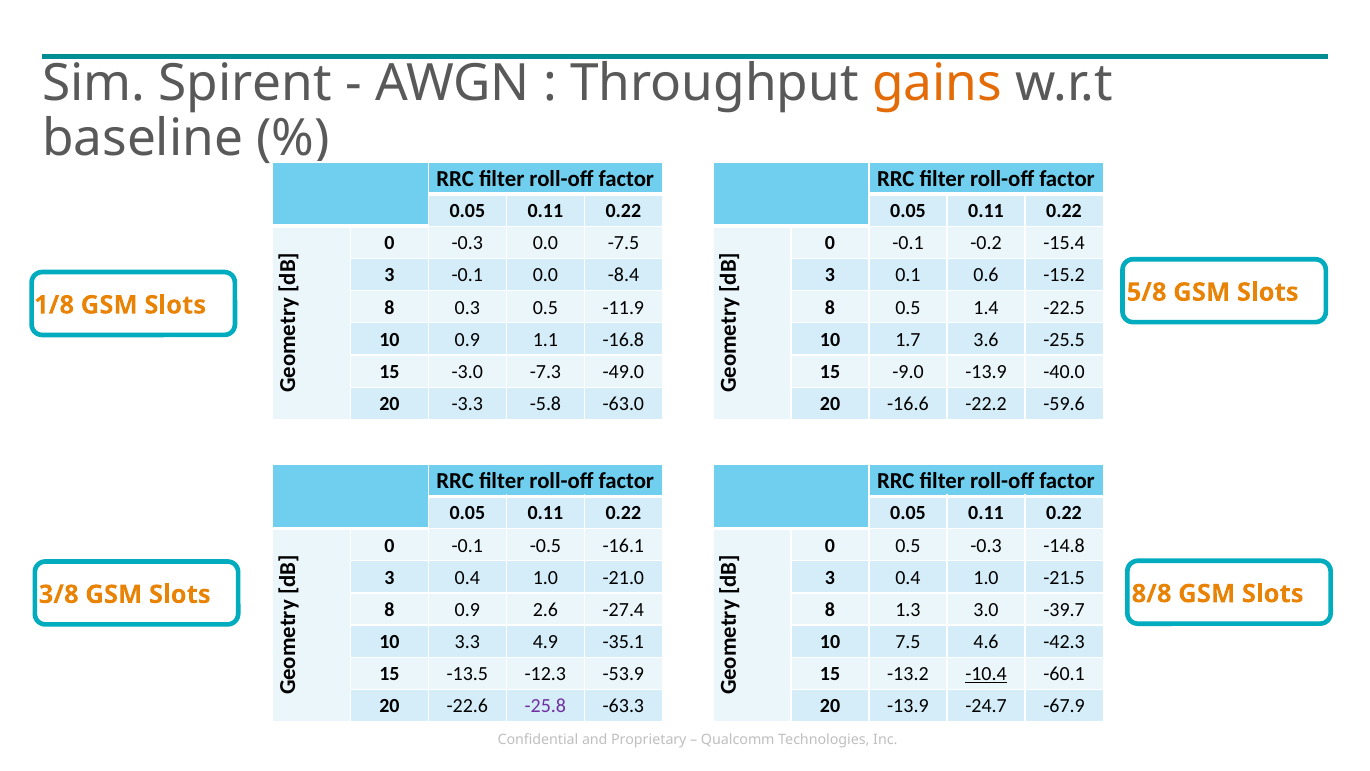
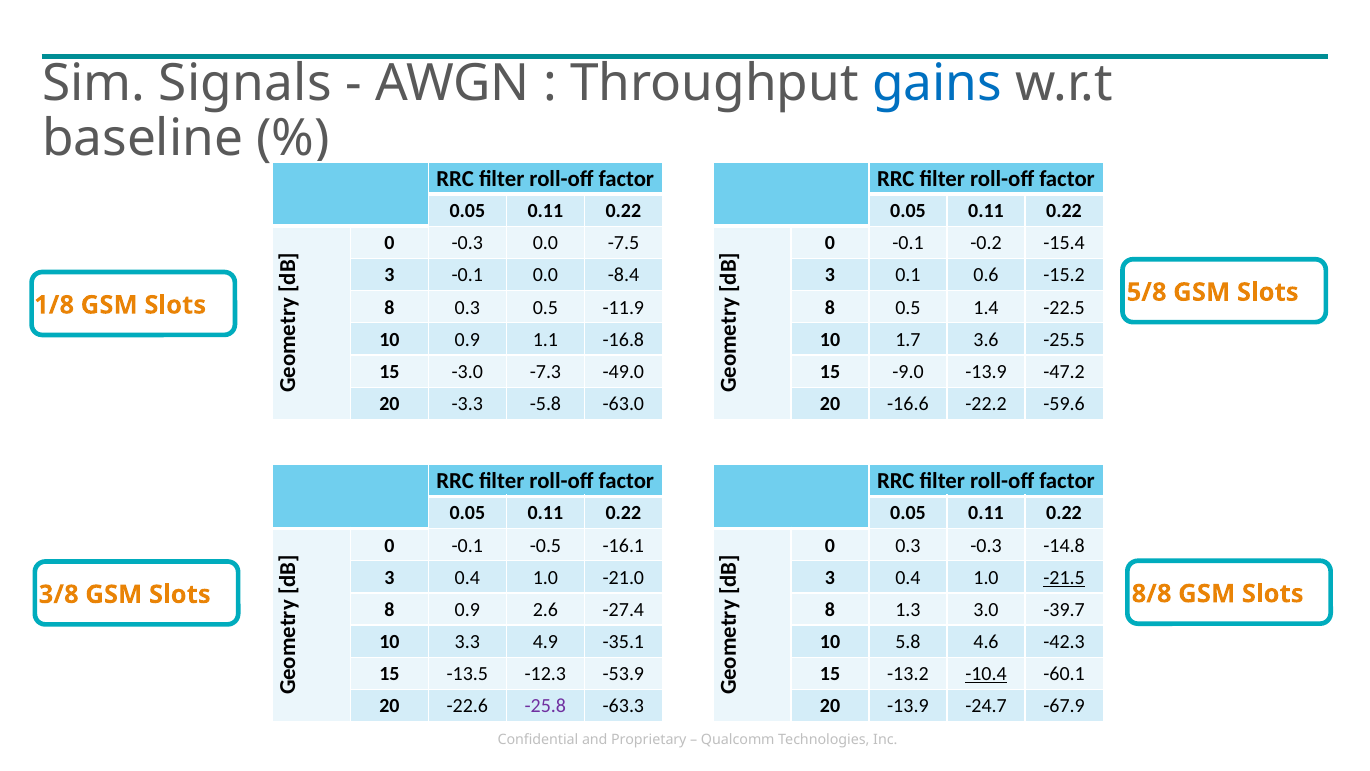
Spirent: Spirent -> Signals
gains colour: orange -> blue
-40.0: -40.0 -> -47.2
0 0.5: 0.5 -> 0.3
-21.5 underline: none -> present
7.5: 7.5 -> 5.8
